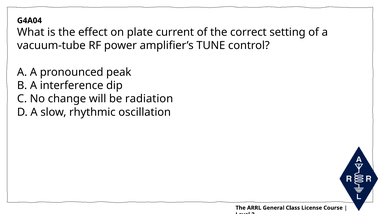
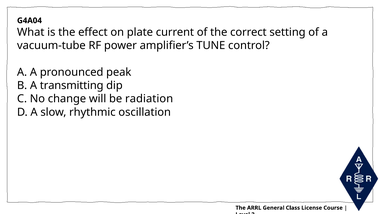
interference: interference -> transmitting
